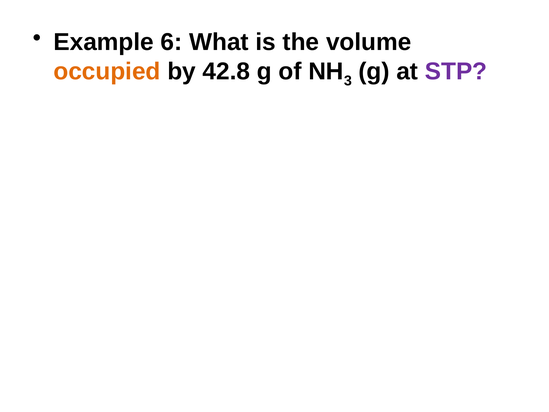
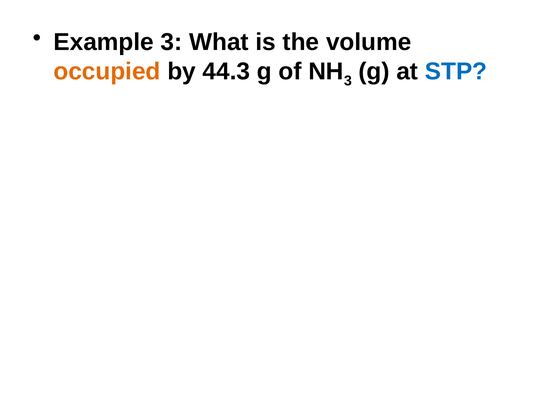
Example 6: 6 -> 3
42.8: 42.8 -> 44.3
STP colour: purple -> blue
